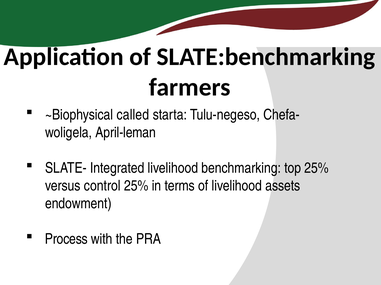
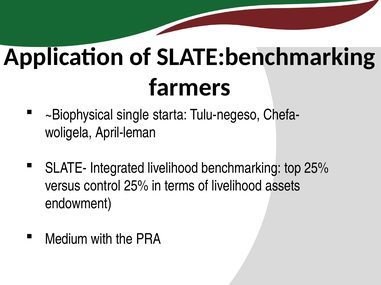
called: called -> single
Process: Process -> Medium
